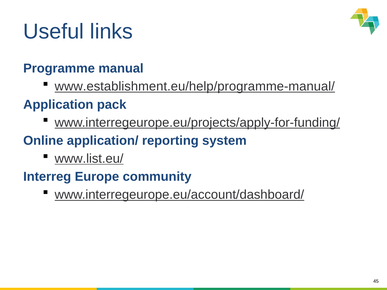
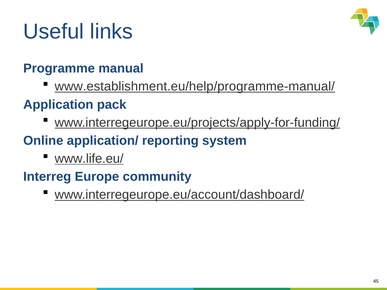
www.list.eu/: www.list.eu/ -> www.life.eu/
